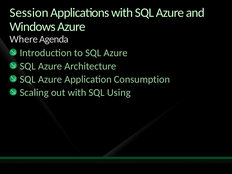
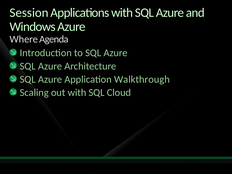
Consumption: Consumption -> Walkthrough
Using: Using -> Cloud
